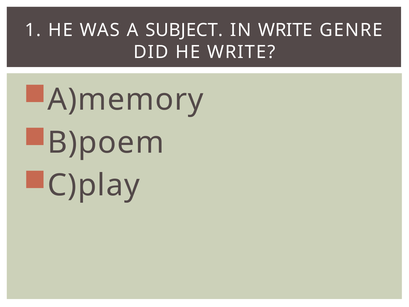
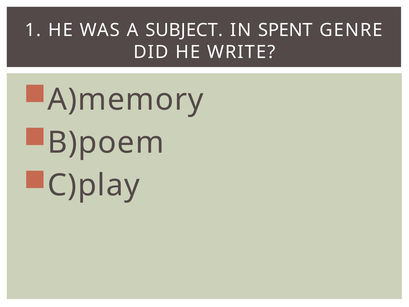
IN WRITE: WRITE -> SPENT
